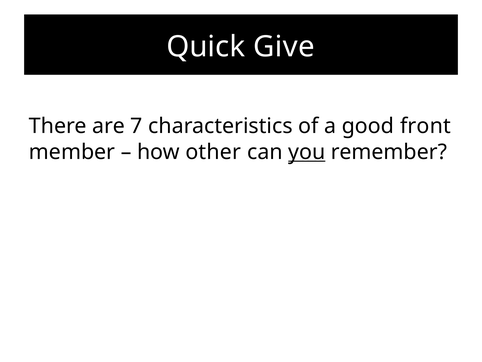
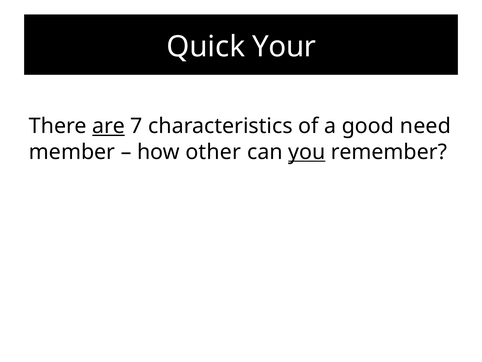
Give: Give -> Your
are underline: none -> present
front: front -> need
